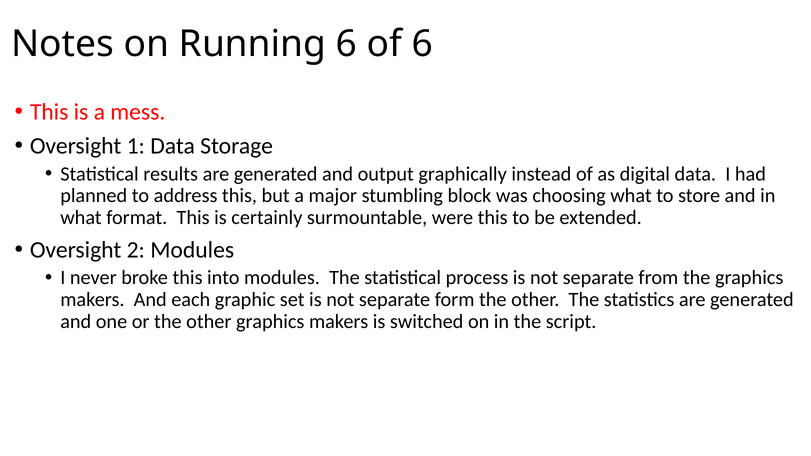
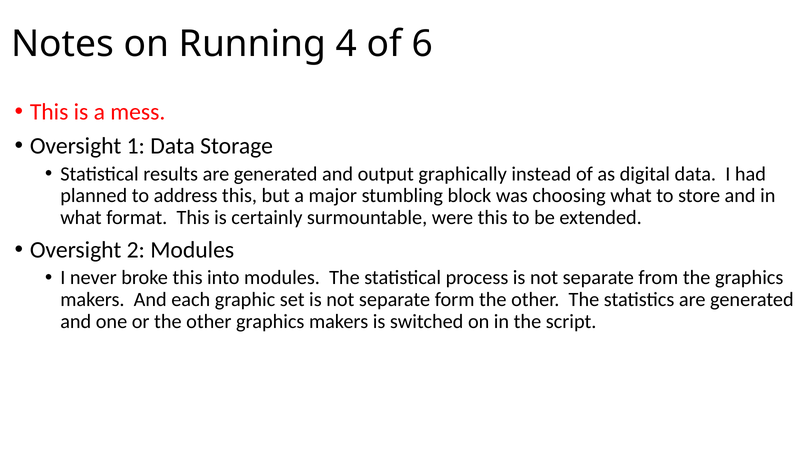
Running 6: 6 -> 4
